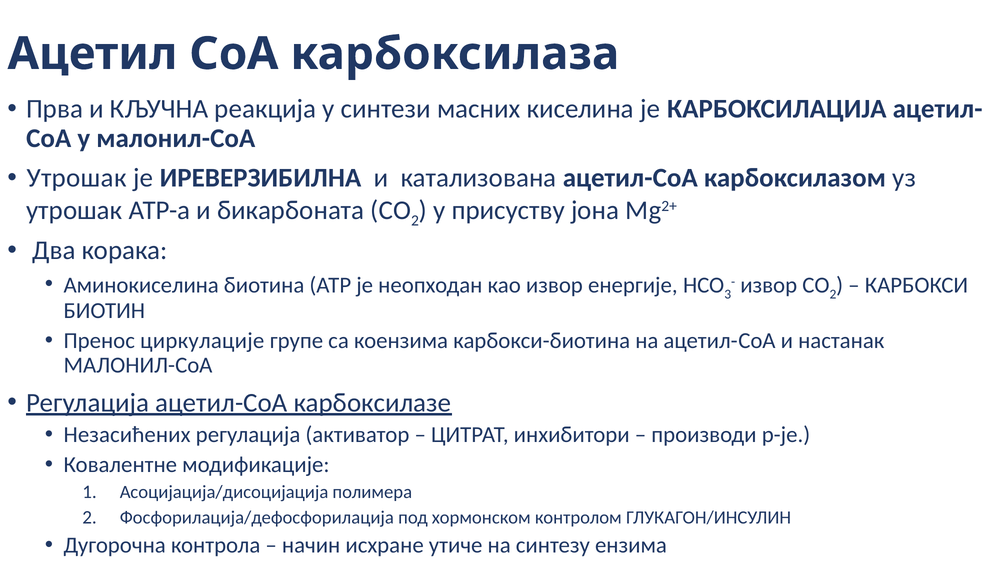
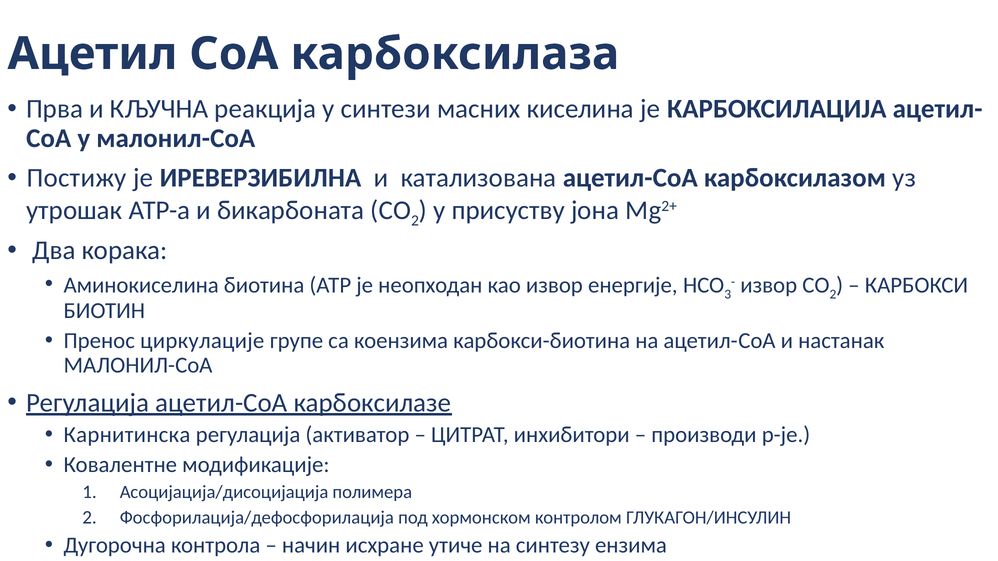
Утрошак at (77, 178): Утрошак -> Постижу
Незасићених: Незасићених -> Карнитинска
